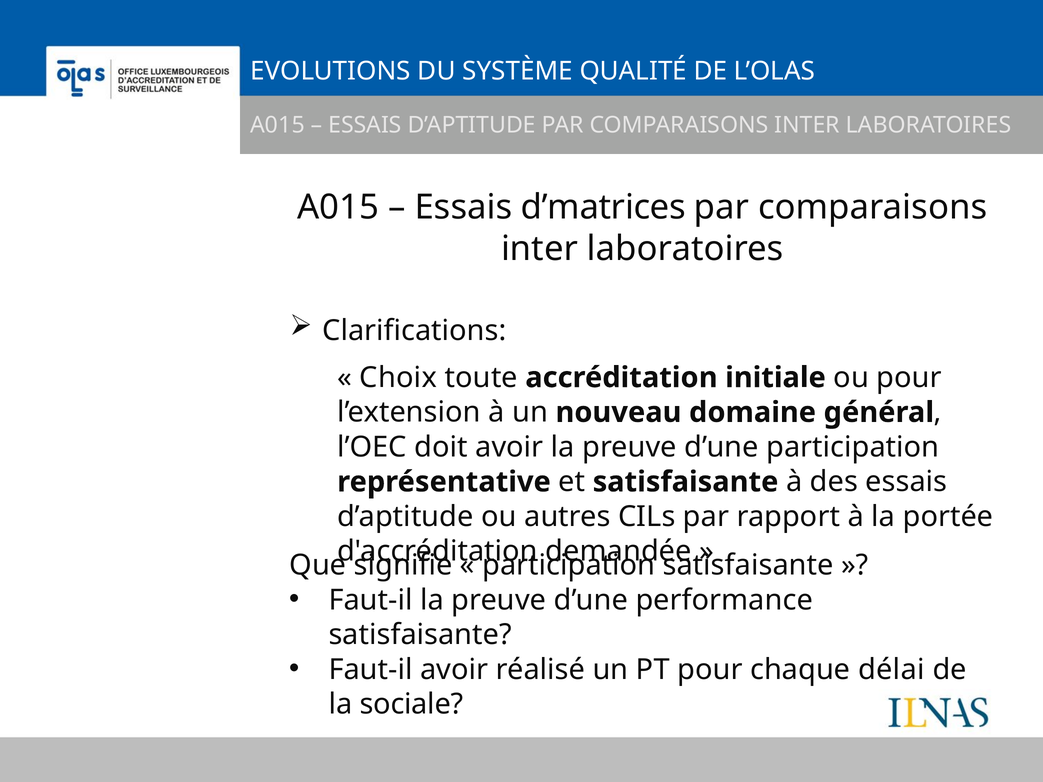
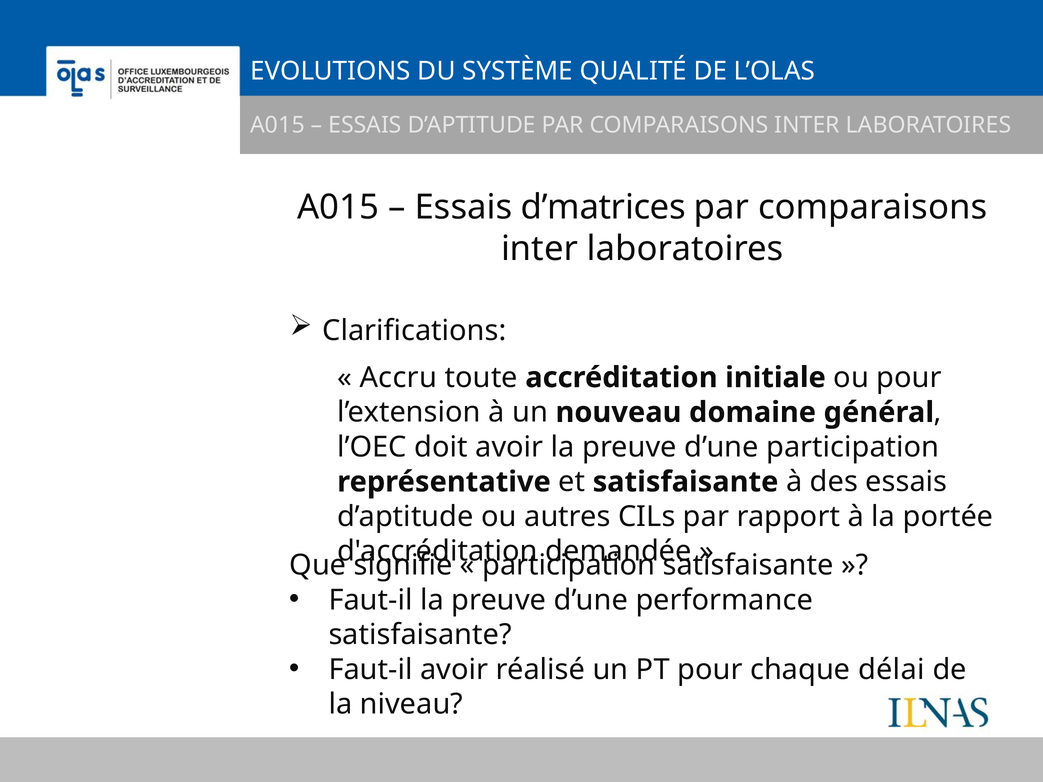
Choix: Choix -> Accru
sociale: sociale -> niveau
